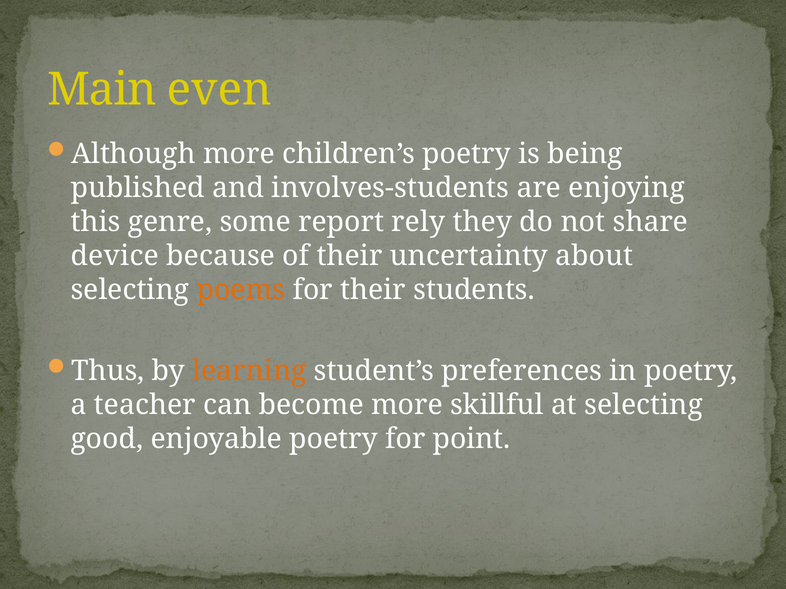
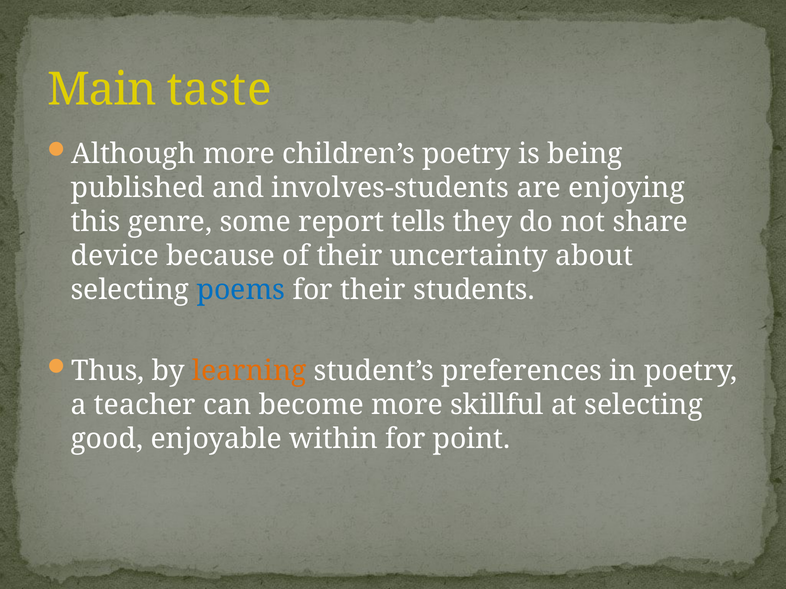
even: even -> taste
rely: rely -> tells
poems colour: orange -> blue
enjoyable poetry: poetry -> within
